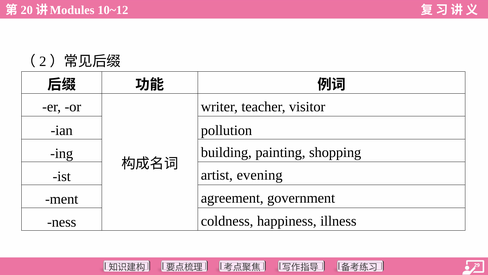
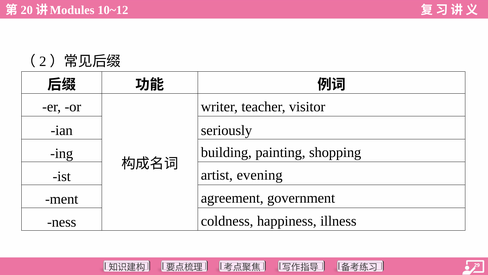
pollution: pollution -> seriously
